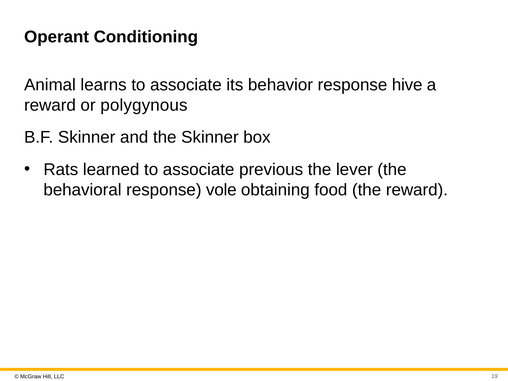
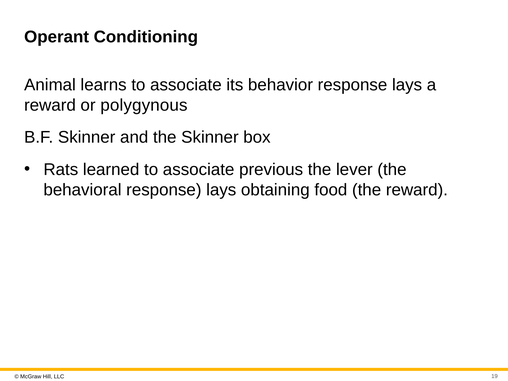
behavior response hive: hive -> lays
behavioral response vole: vole -> lays
